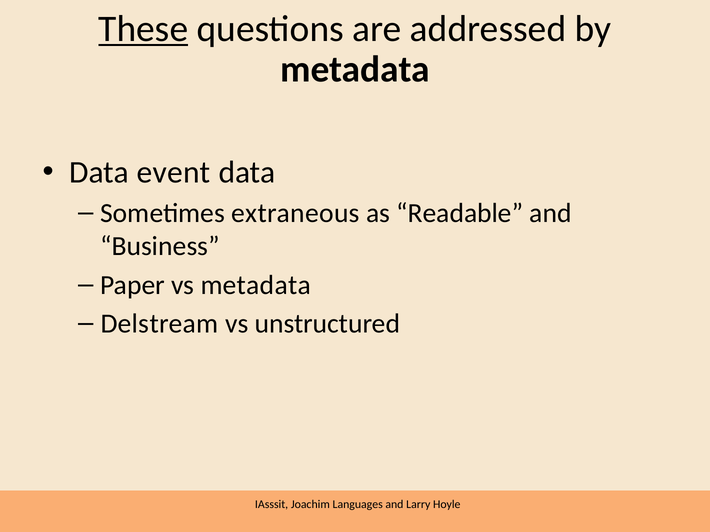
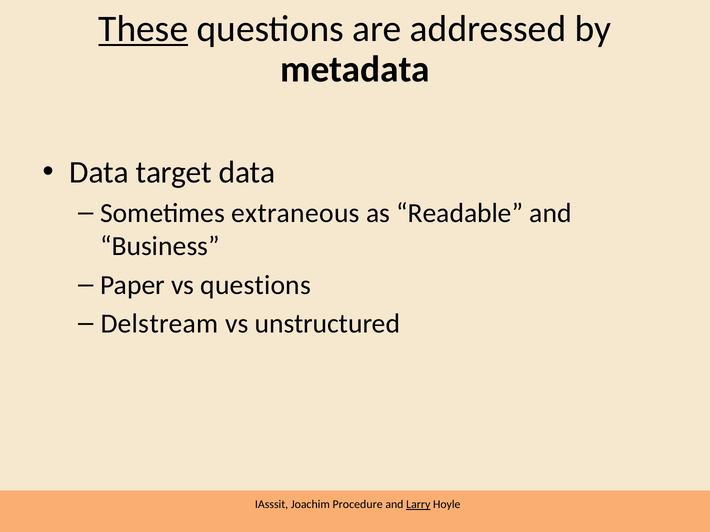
event: event -> target
vs metadata: metadata -> questions
Languages: Languages -> Procedure
Larry underline: none -> present
